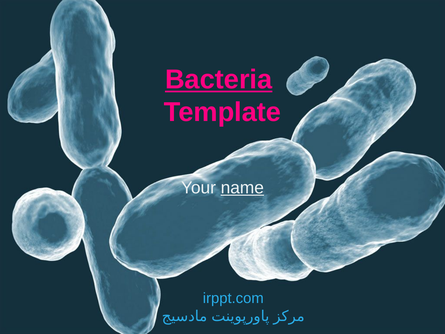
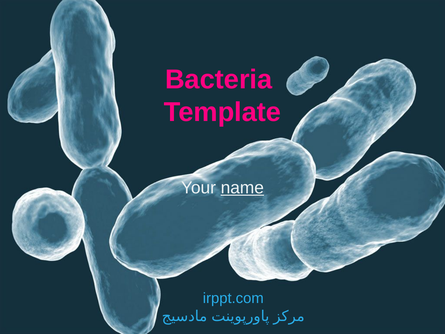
Bacteria underline: present -> none
